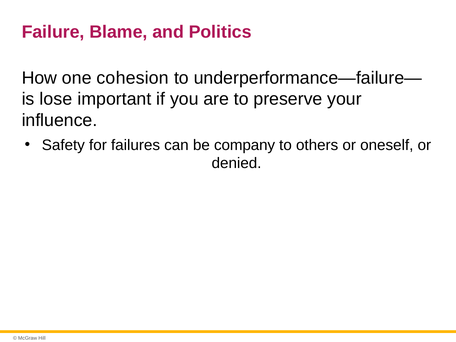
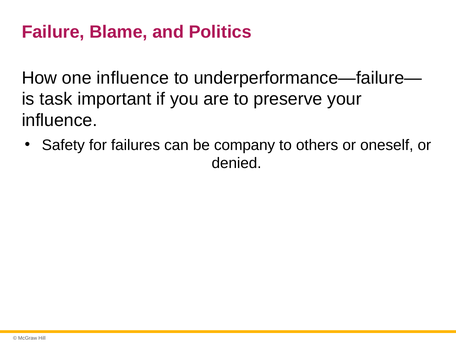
one cohesion: cohesion -> influence
lose: lose -> task
